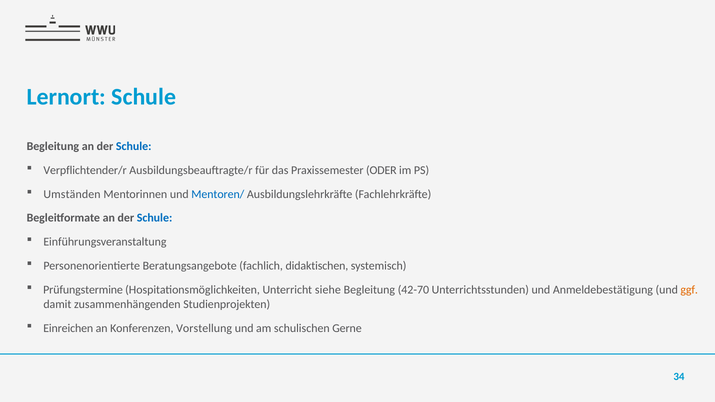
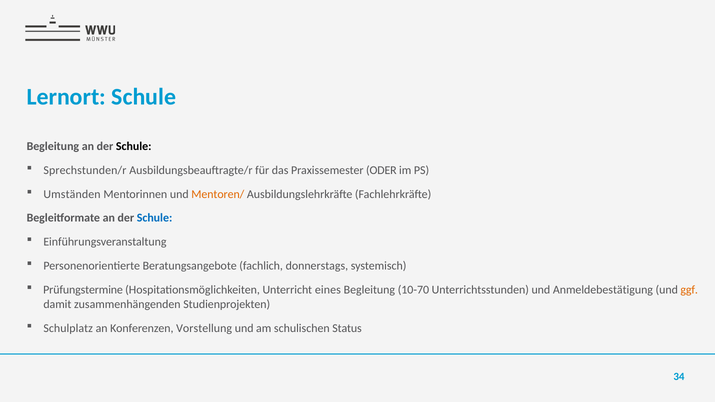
Schule at (134, 146) colour: blue -> black
Verpflichtender/r: Verpflichtender/r -> Sprechstunden/r
Mentoren/ colour: blue -> orange
didaktischen: didaktischen -> donnerstags
siehe: siehe -> eines
42-70: 42-70 -> 10-70
Einreichen: Einreichen -> Schulplatz
Gerne: Gerne -> Status
